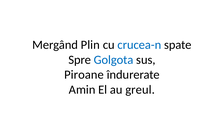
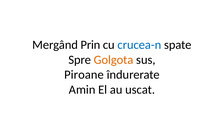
Plin: Plin -> Prin
Golgota colour: blue -> orange
greul: greul -> uscat
